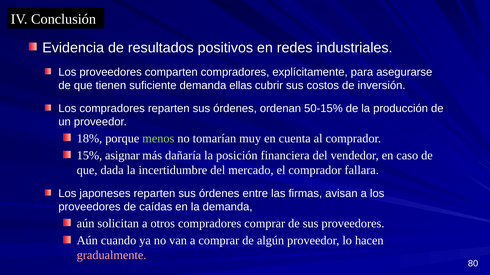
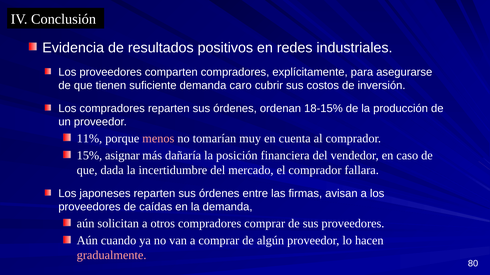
ellas: ellas -> caro
50-15%: 50-15% -> 18-15%
18%: 18% -> 11%
menos colour: light green -> pink
